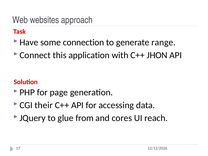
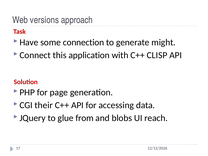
websites: websites -> versions
range: range -> might
JHON: JHON -> CLISP
cores: cores -> blobs
